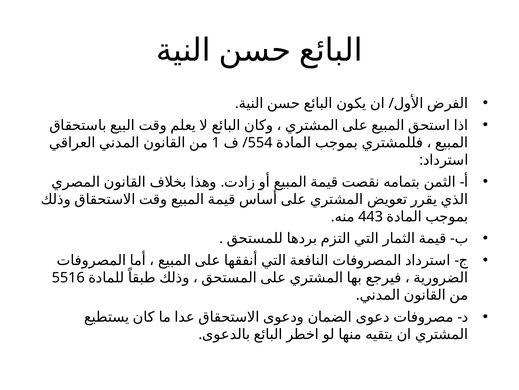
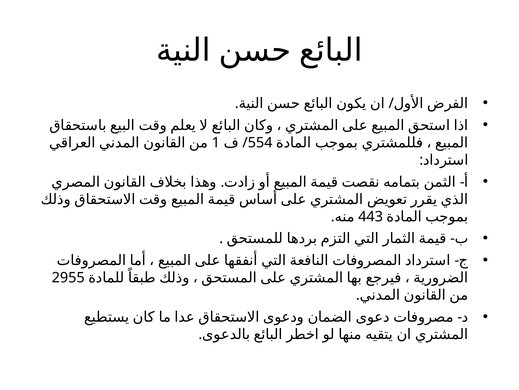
5516: 5516 -> 2955
